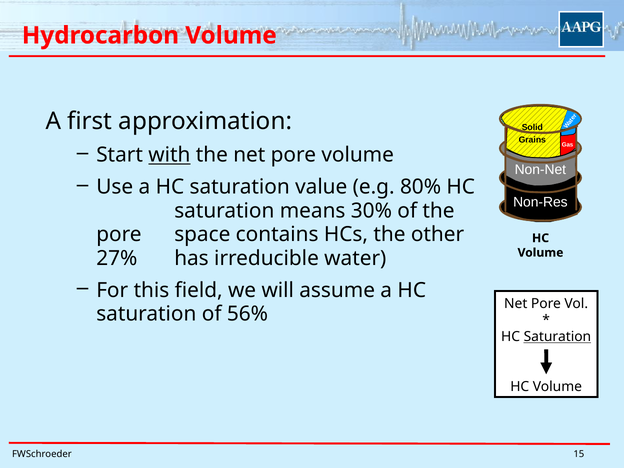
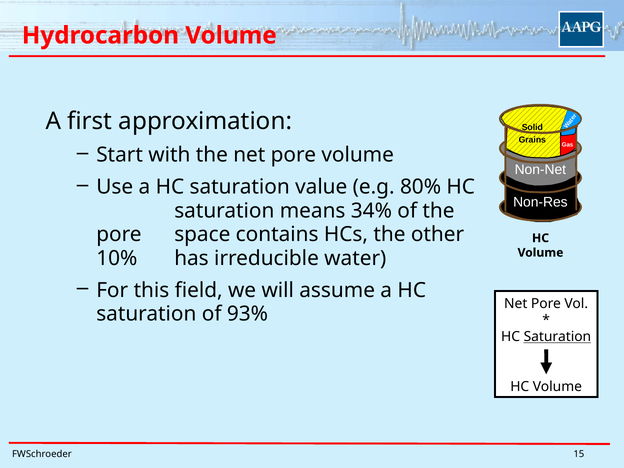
with underline: present -> none
30%: 30% -> 34%
27%: 27% -> 10%
56%: 56% -> 93%
